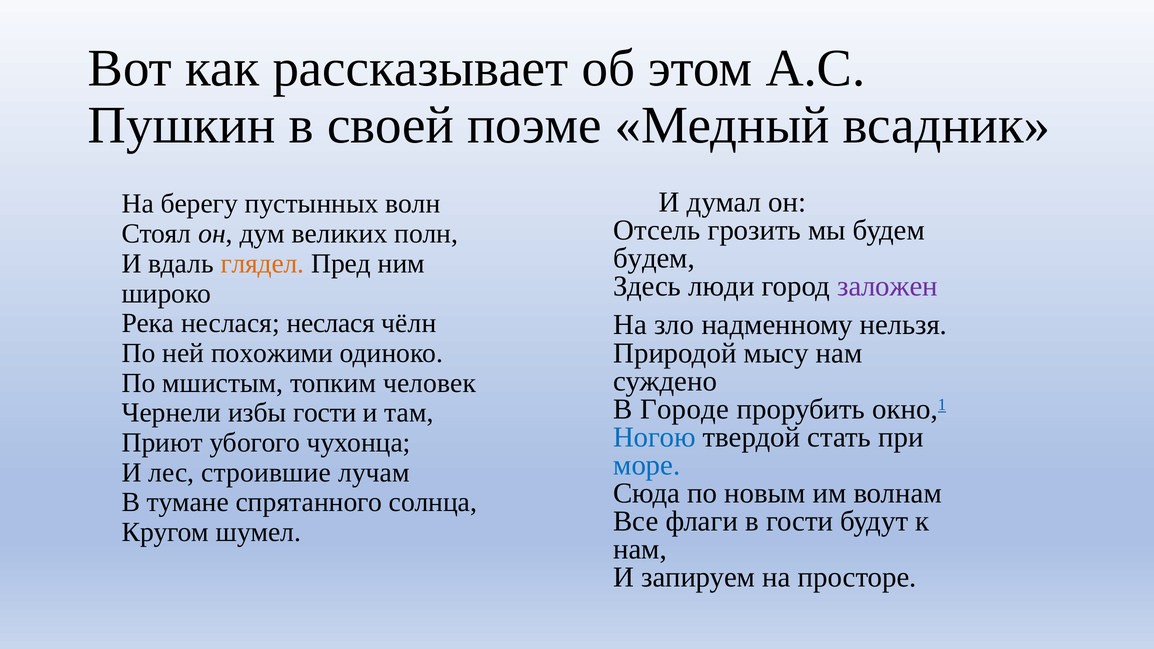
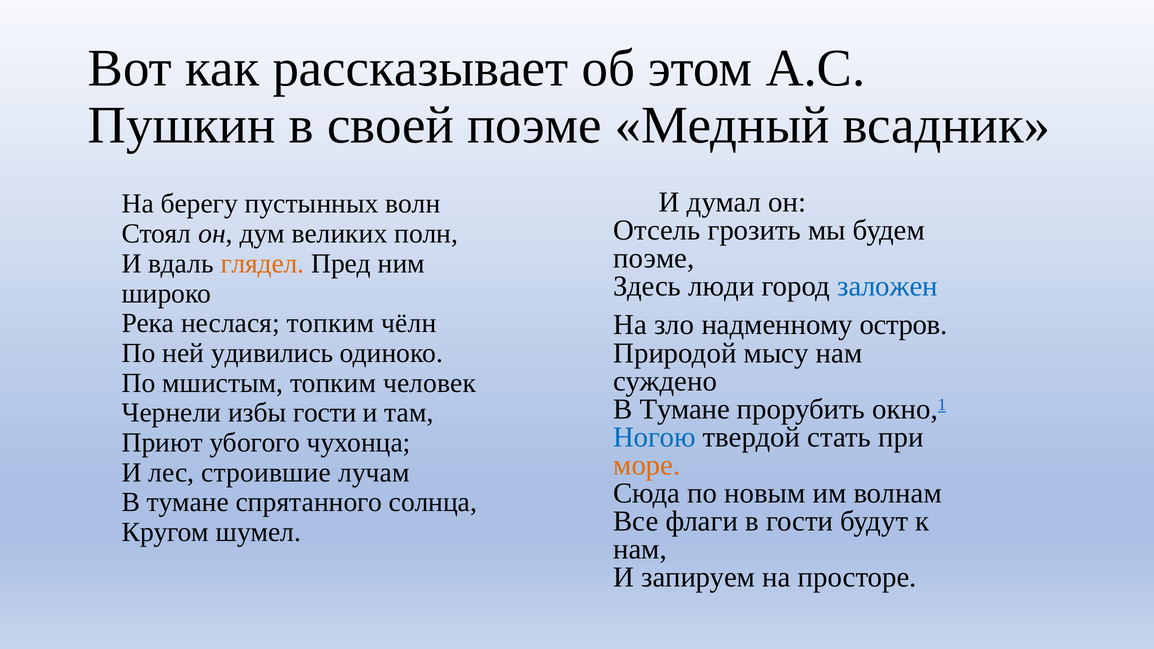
будем at (654, 258): будем -> поэме
заложен colour: purple -> blue
неслася неслася: неслася -> топким
нельзя: нельзя -> остров
похожими: похожими -> удивились
Городе at (685, 409): Городе -> Тумане
море colour: blue -> orange
